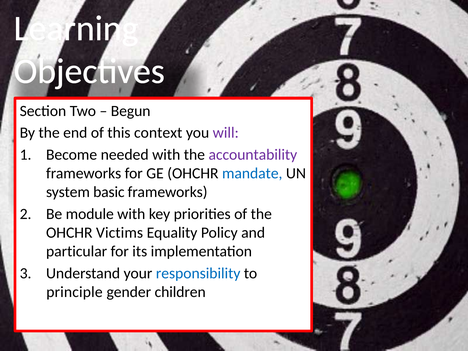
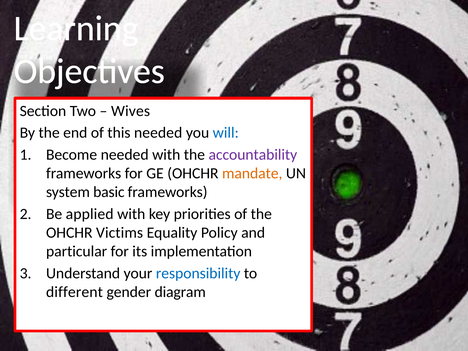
Begun: Begun -> Wives
this context: context -> needed
will colour: purple -> blue
mandate colour: blue -> orange
module: module -> applied
principle: principle -> different
children: children -> diagram
